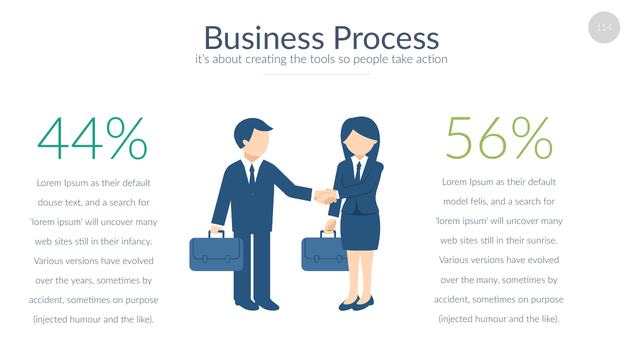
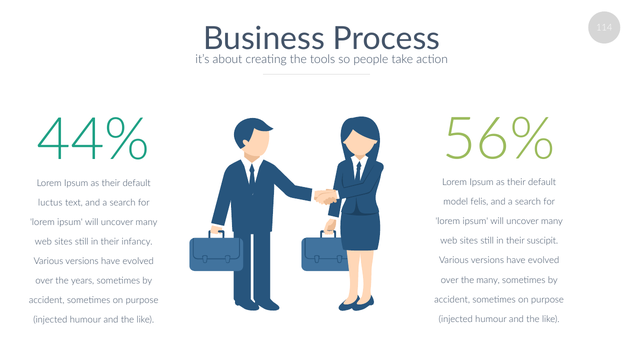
douse: douse -> luctus
sunrise: sunrise -> suscipit
